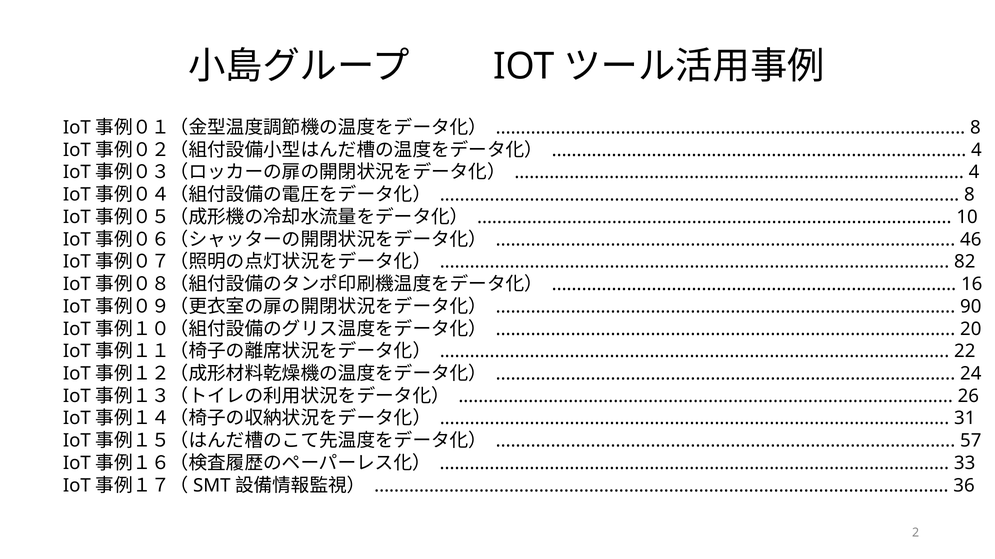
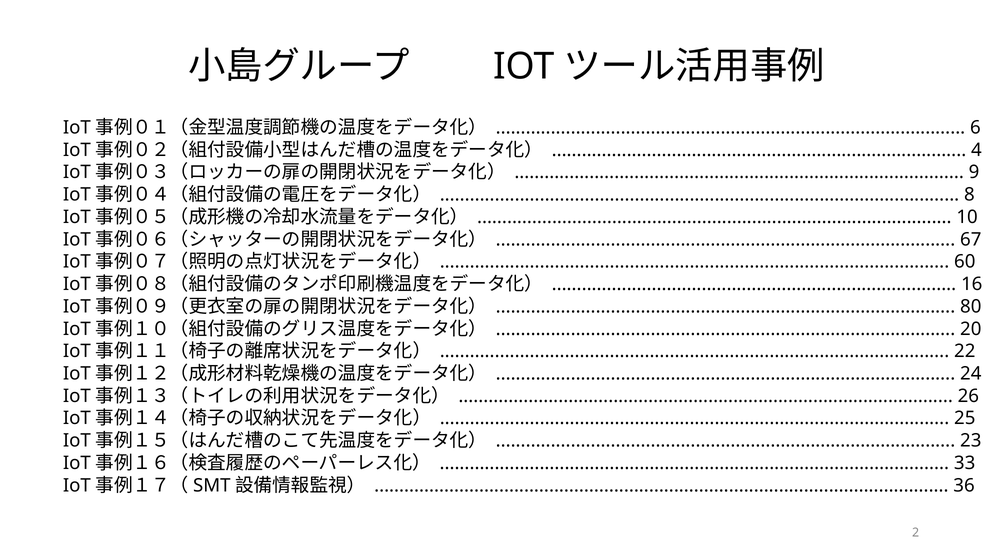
8 at (975, 128): 8 -> 6
4 at (974, 173): 4 -> 9
46: 46 -> 67
82: 82 -> 60
90: 90 -> 80
31: 31 -> 25
57: 57 -> 23
